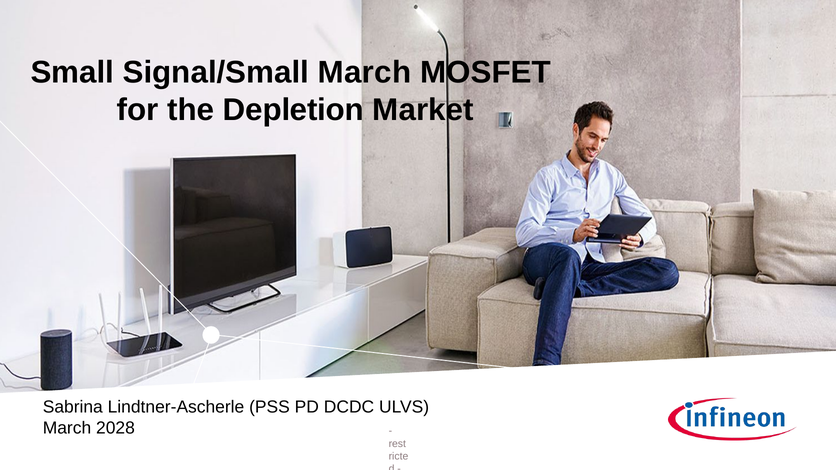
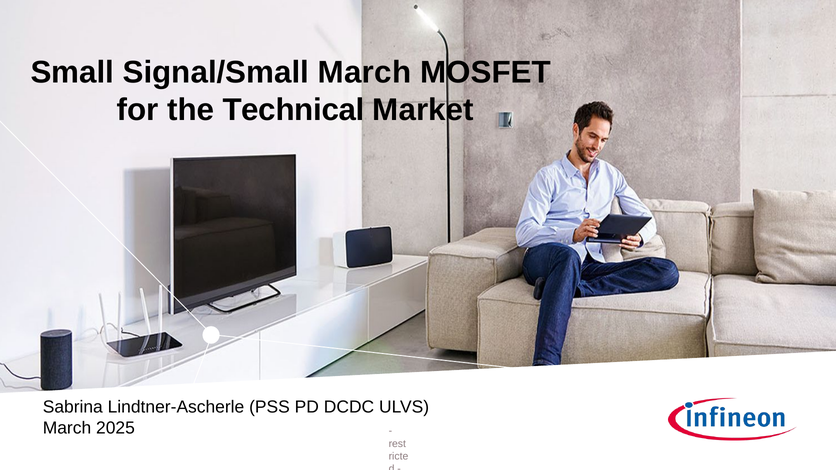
Depletion: Depletion -> Technical
2028: 2028 -> 2025
